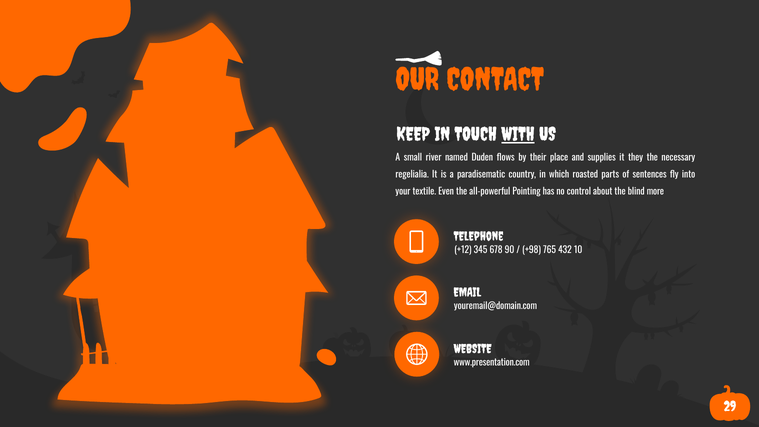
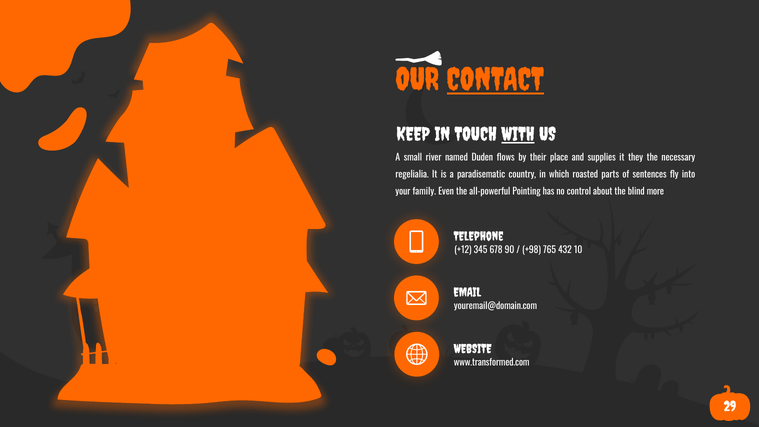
CONTACT underline: none -> present
textile: textile -> family
www.presentation.com: www.presentation.com -> www.transformed.com
